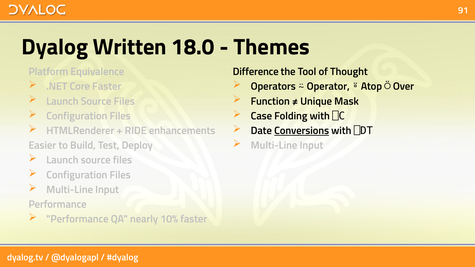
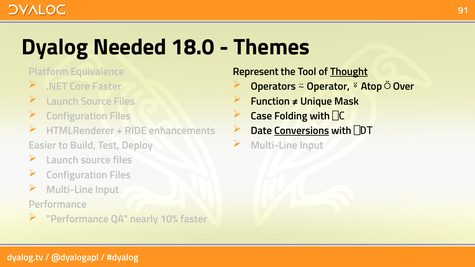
Written: Written -> Needed
Difference: Difference -> Represent
Thought underline: none -> present
